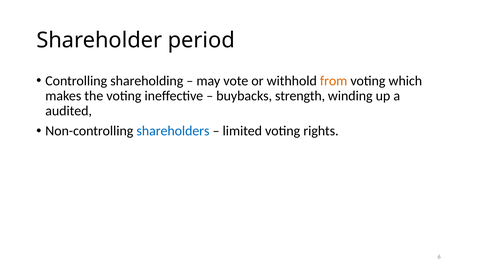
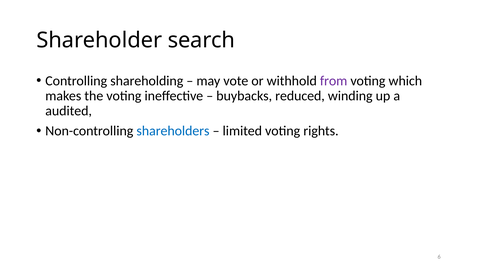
period: period -> search
from colour: orange -> purple
strength: strength -> reduced
